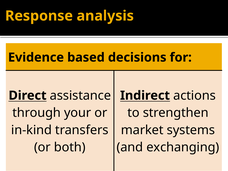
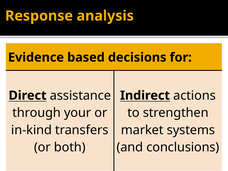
exchanging: exchanging -> conclusions
